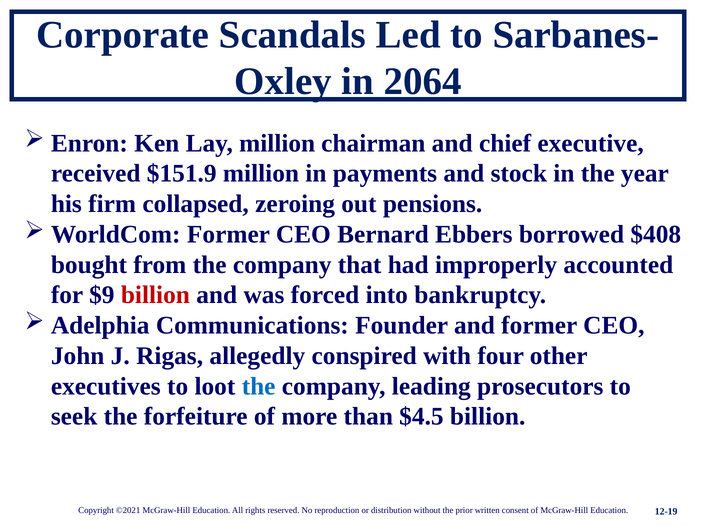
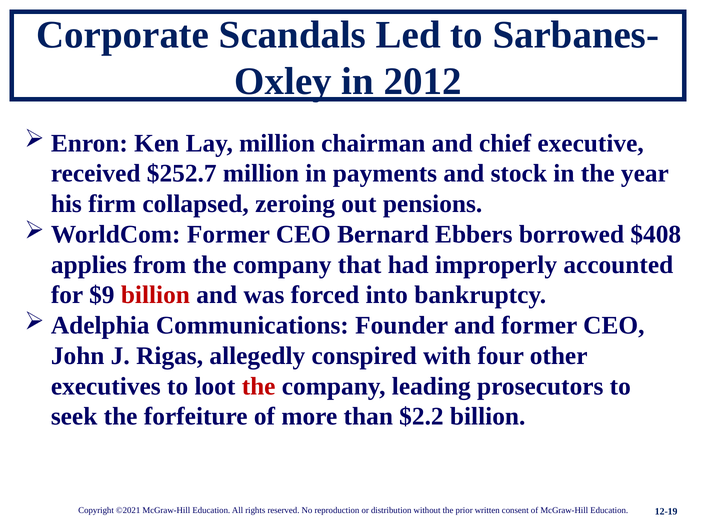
2064: 2064 -> 2012
$151.9: $151.9 -> $252.7
bought: bought -> applies
the at (259, 387) colour: blue -> red
$4.5: $4.5 -> $2.2
